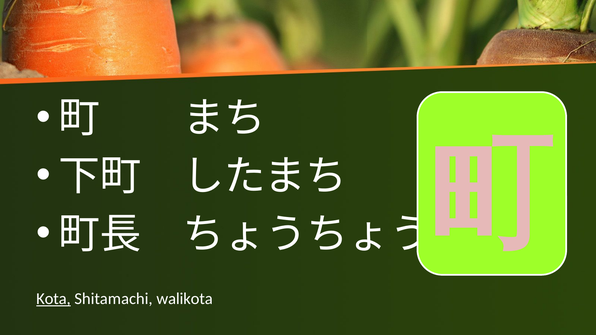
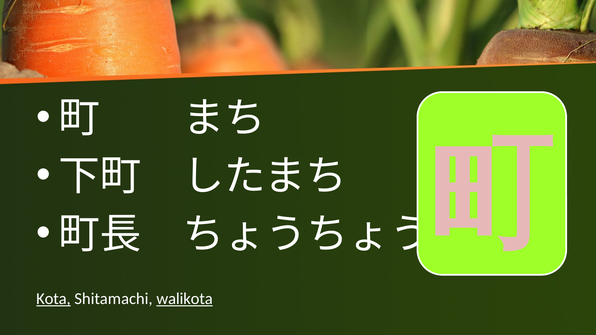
walikota underline: none -> present
